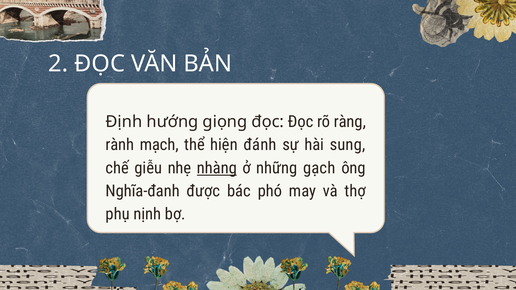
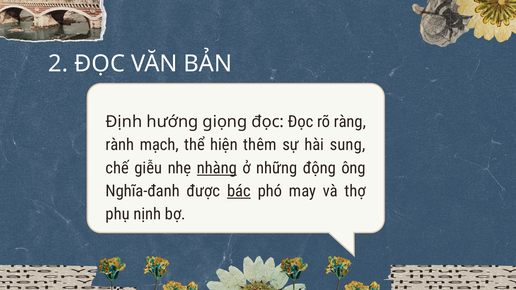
đánh: đánh -> thêm
gạch: gạch -> động
bác underline: none -> present
